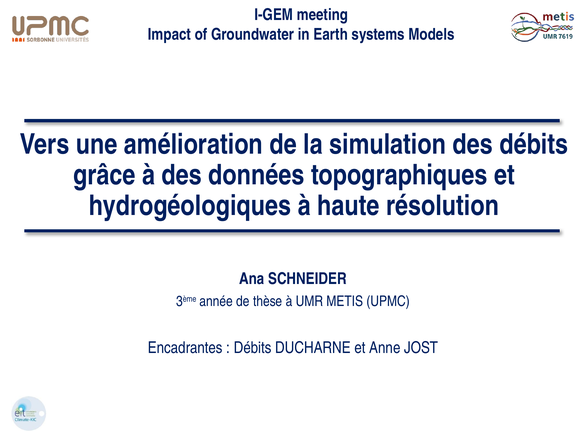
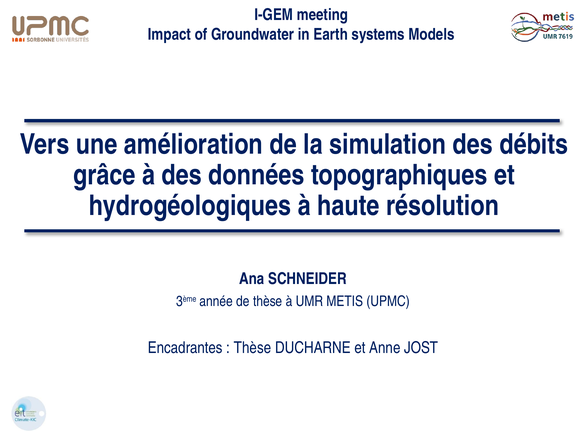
Débits at (253, 348): Débits -> Thèse
